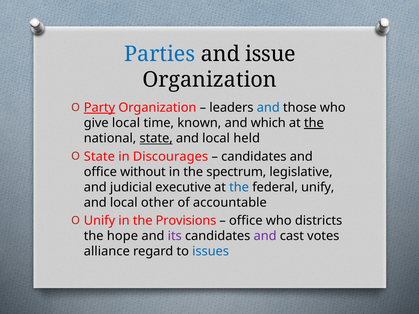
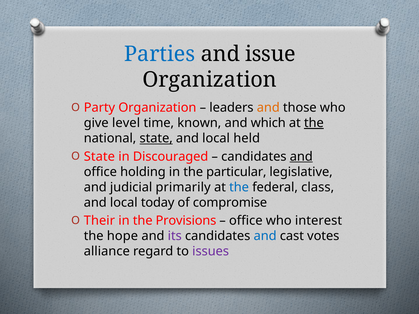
Party underline: present -> none
and at (268, 108) colour: blue -> orange
give local: local -> level
Discourages: Discourages -> Discouraged
and at (301, 157) underline: none -> present
without: without -> holding
spectrum: spectrum -> particular
executive: executive -> primarily
federal unify: unify -> class
other: other -> today
accountable: accountable -> compromise
Unify at (99, 221): Unify -> Their
districts: districts -> interest
and at (265, 236) colour: purple -> blue
issues colour: blue -> purple
